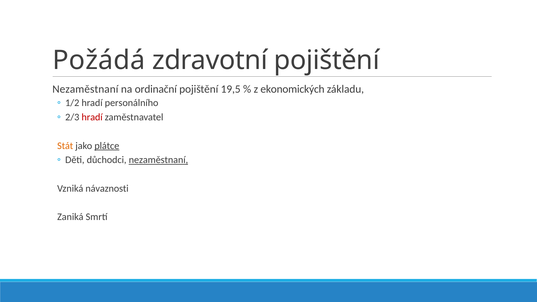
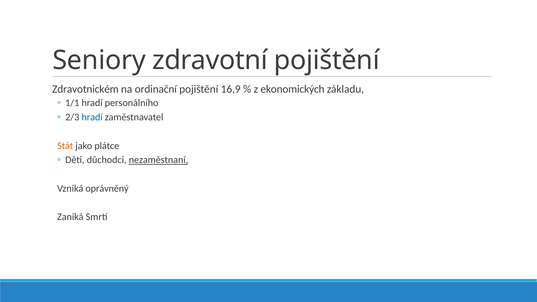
Požádá: Požádá -> Seniory
Nezaměstnaní at (85, 89): Nezaměstnaní -> Zdravotnickém
19,5: 19,5 -> 16,9
1/2: 1/2 -> 1/1
hradí at (92, 117) colour: red -> blue
plátce underline: present -> none
návaznosti: návaznosti -> oprávněný
